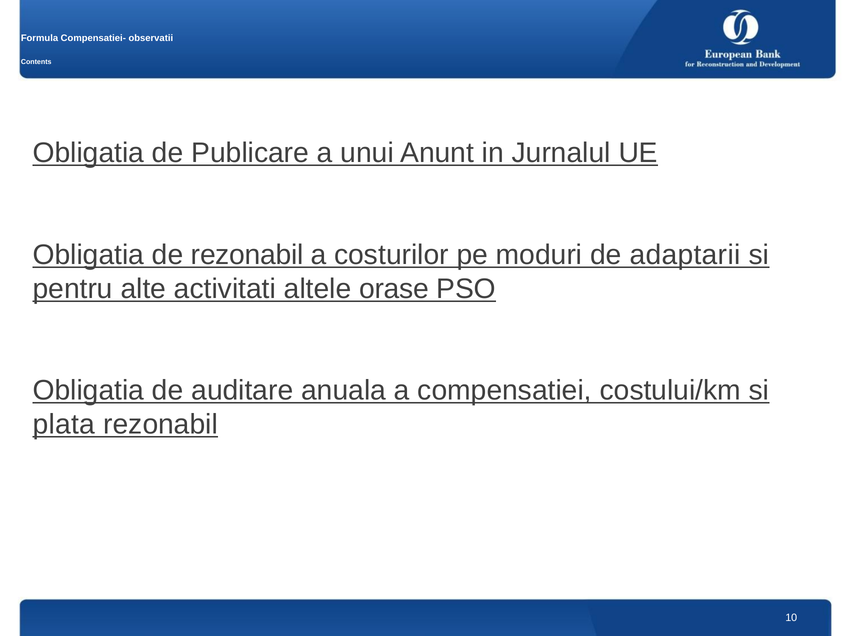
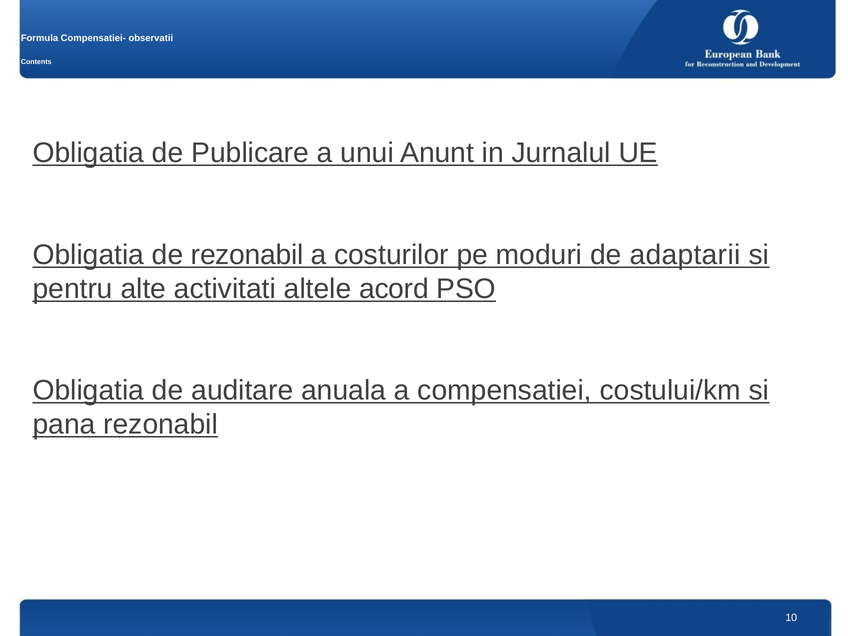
orase: orase -> acord
plata: plata -> pana
